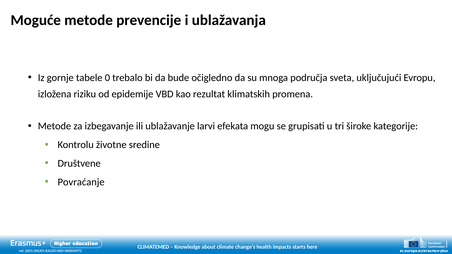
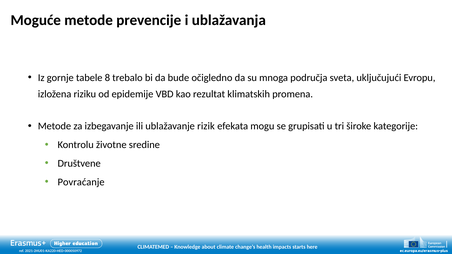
0: 0 -> 8
larvi: larvi -> rizik
